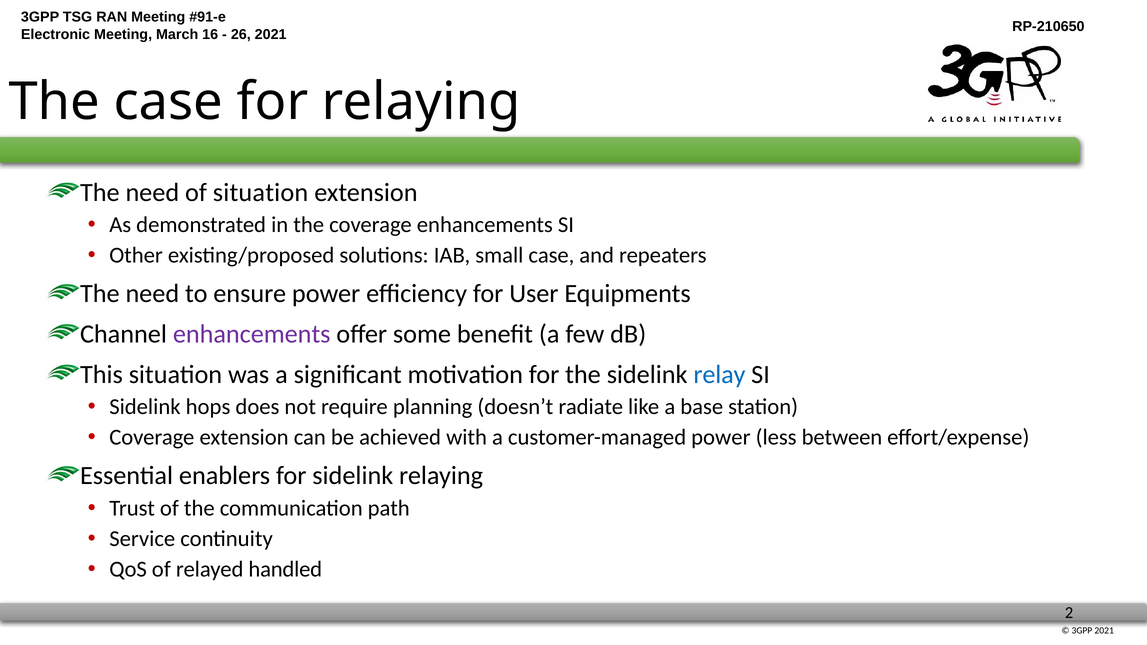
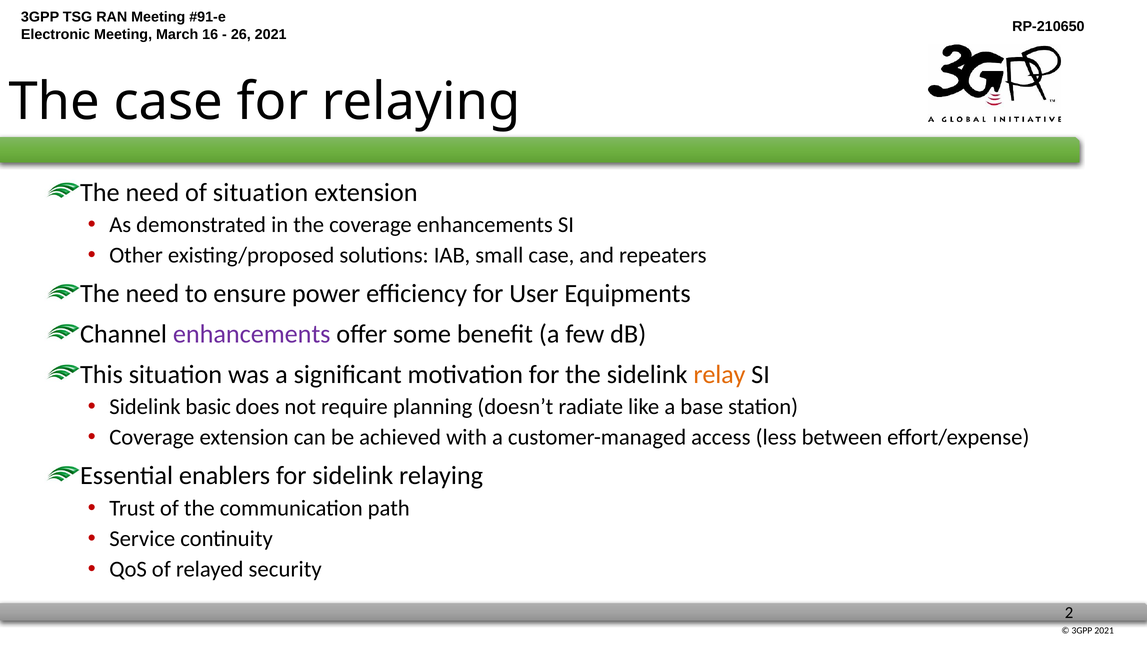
relay colour: blue -> orange
hops: hops -> basic
customer-managed power: power -> access
handled: handled -> security
